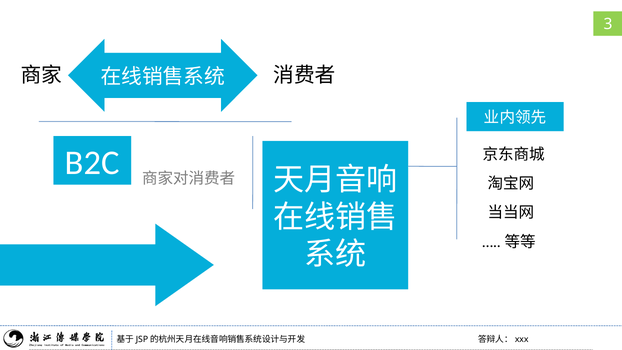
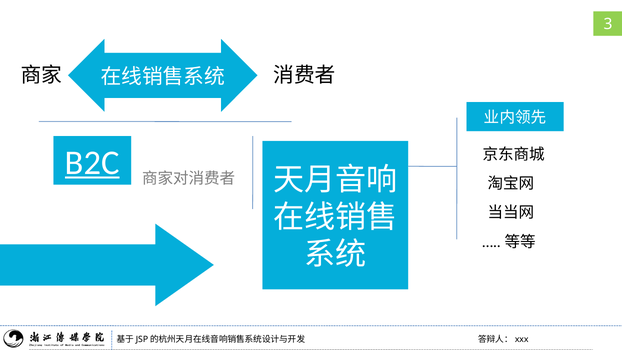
B2C underline: none -> present
